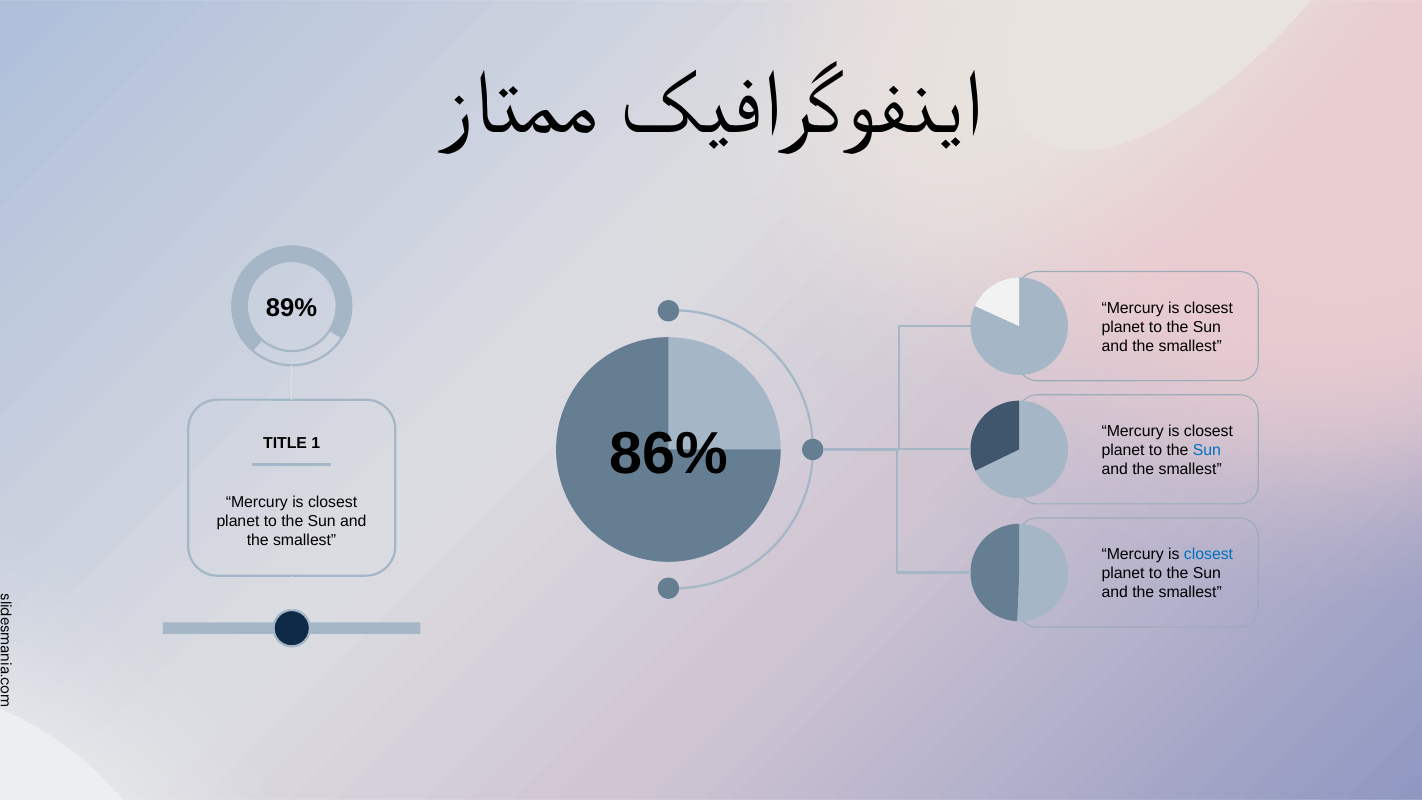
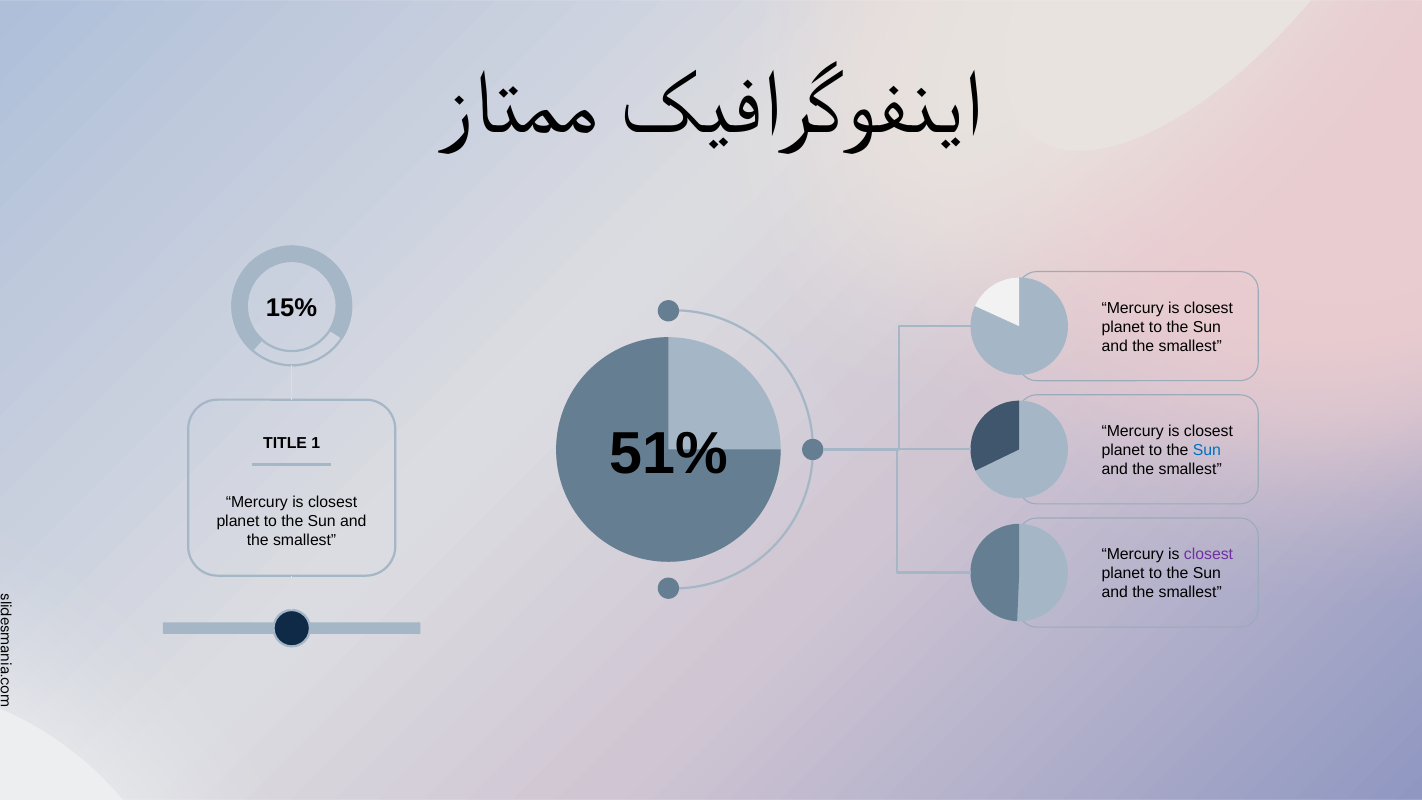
89%: 89% -> 15%
86%: 86% -> 51%
closest at (1209, 555) colour: blue -> purple
